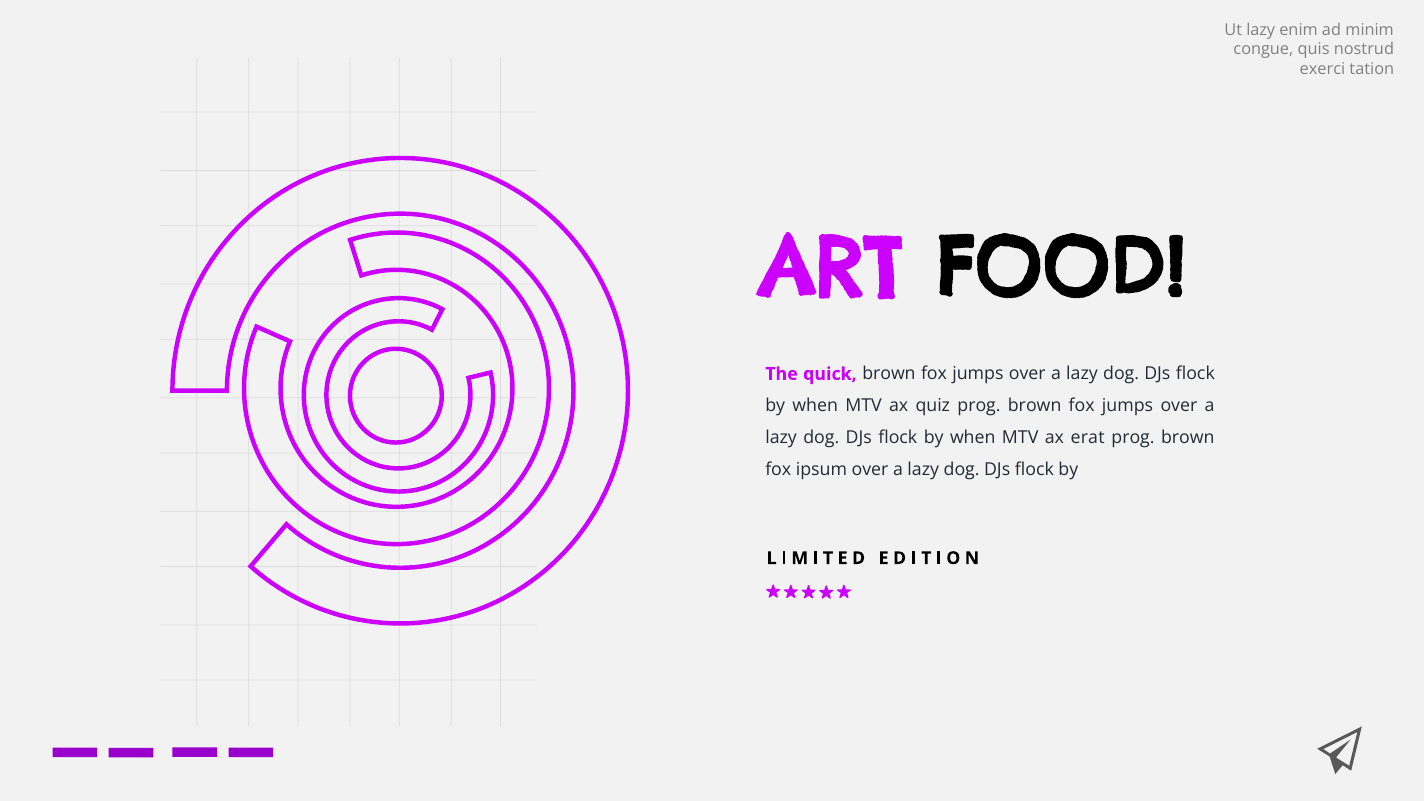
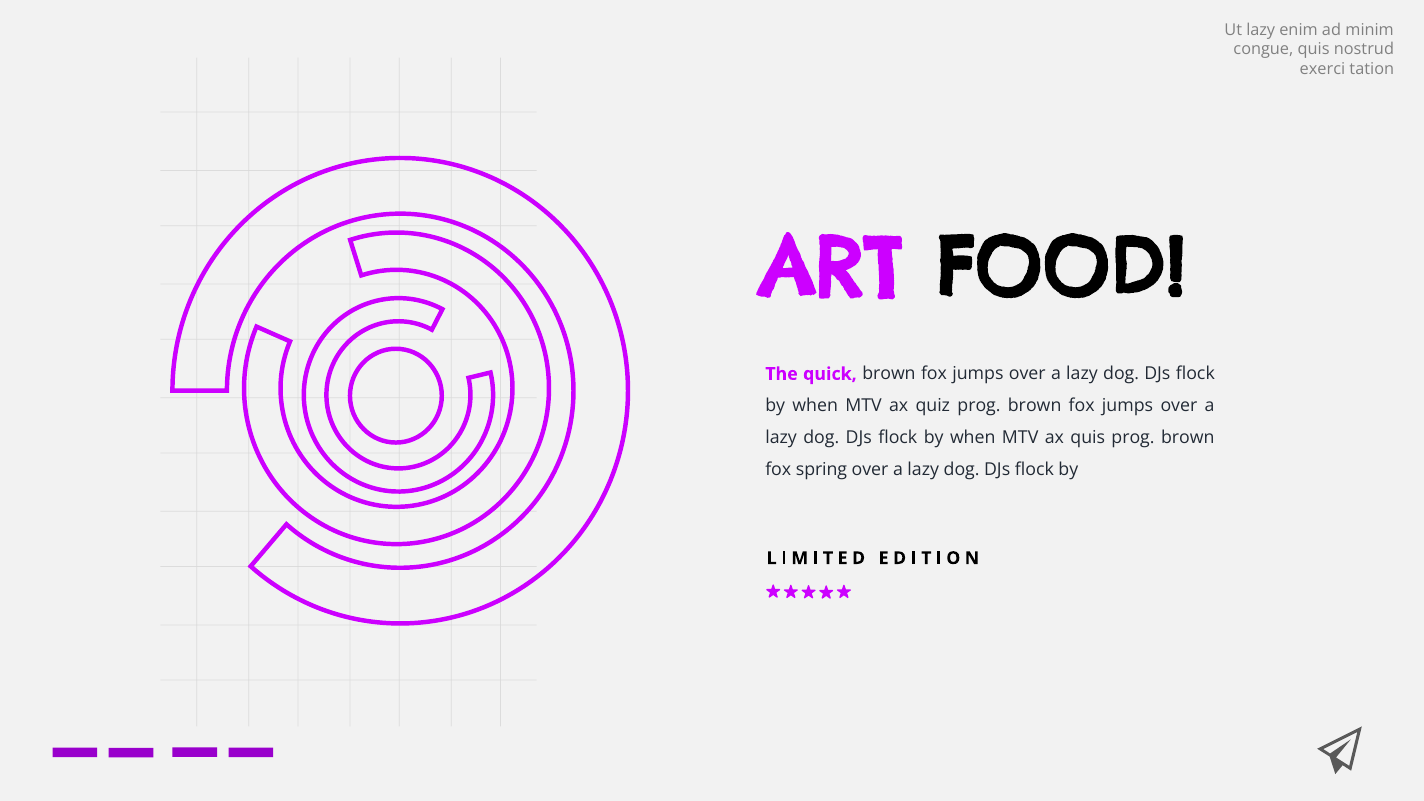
ax erat: erat -> quis
ipsum: ipsum -> spring
